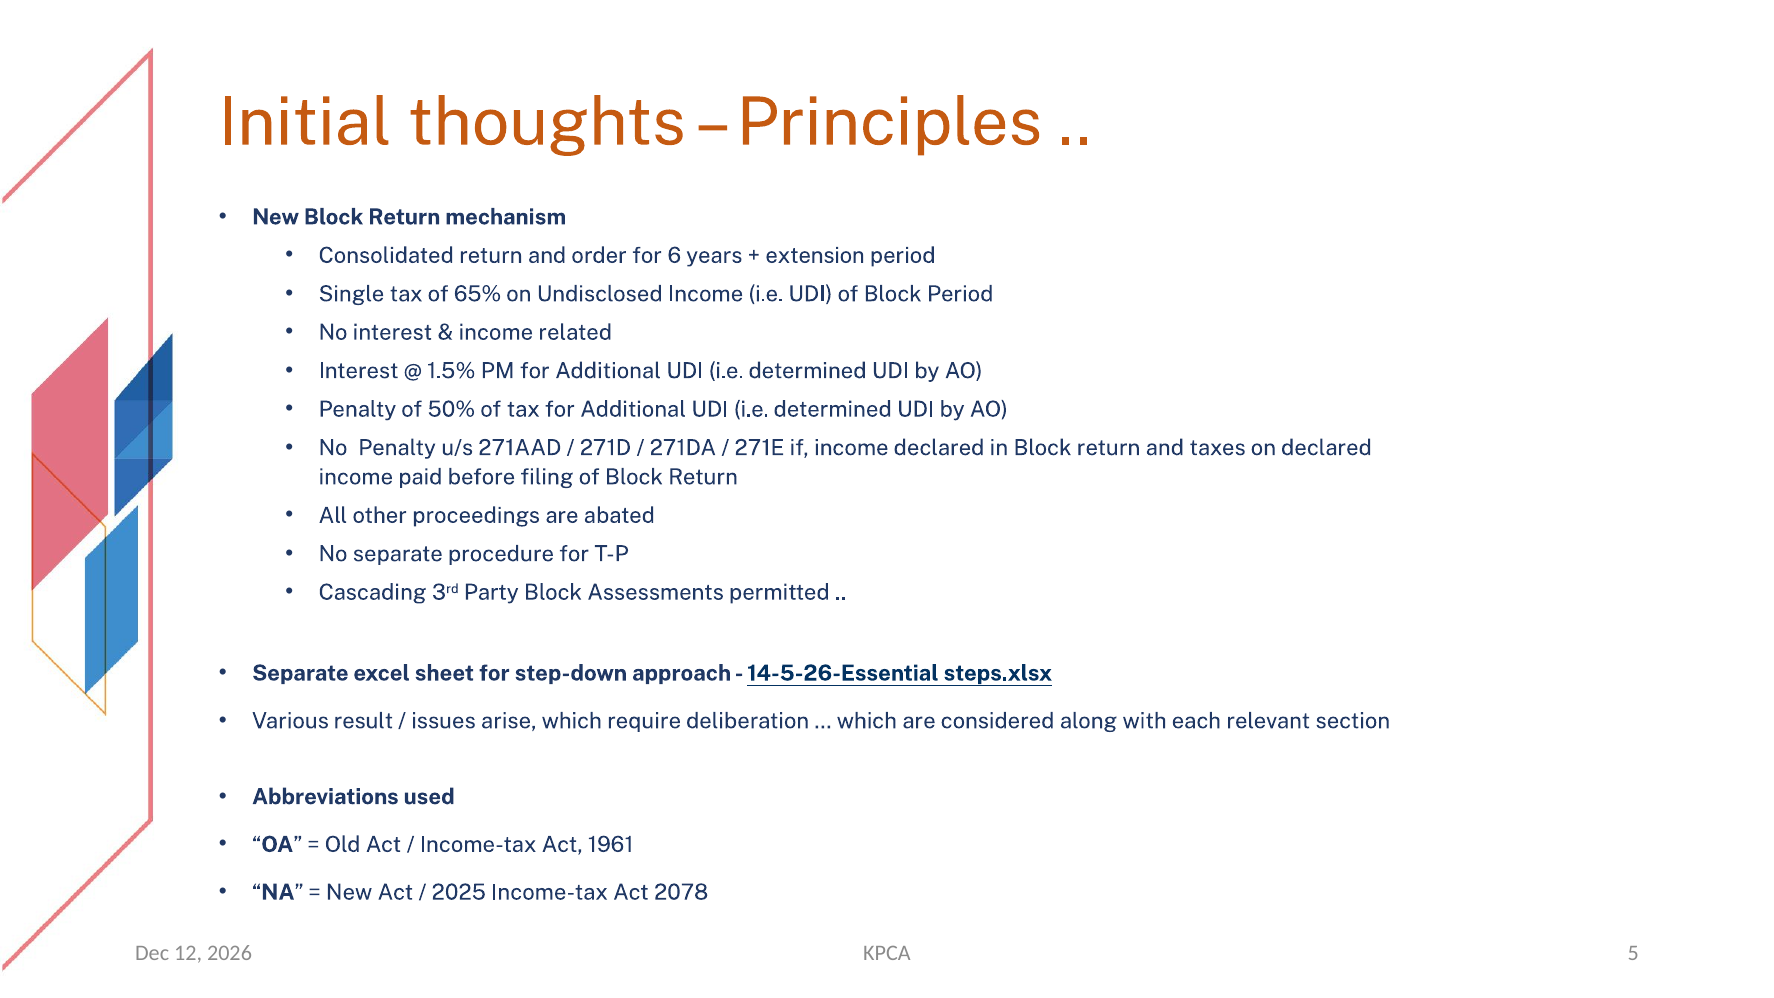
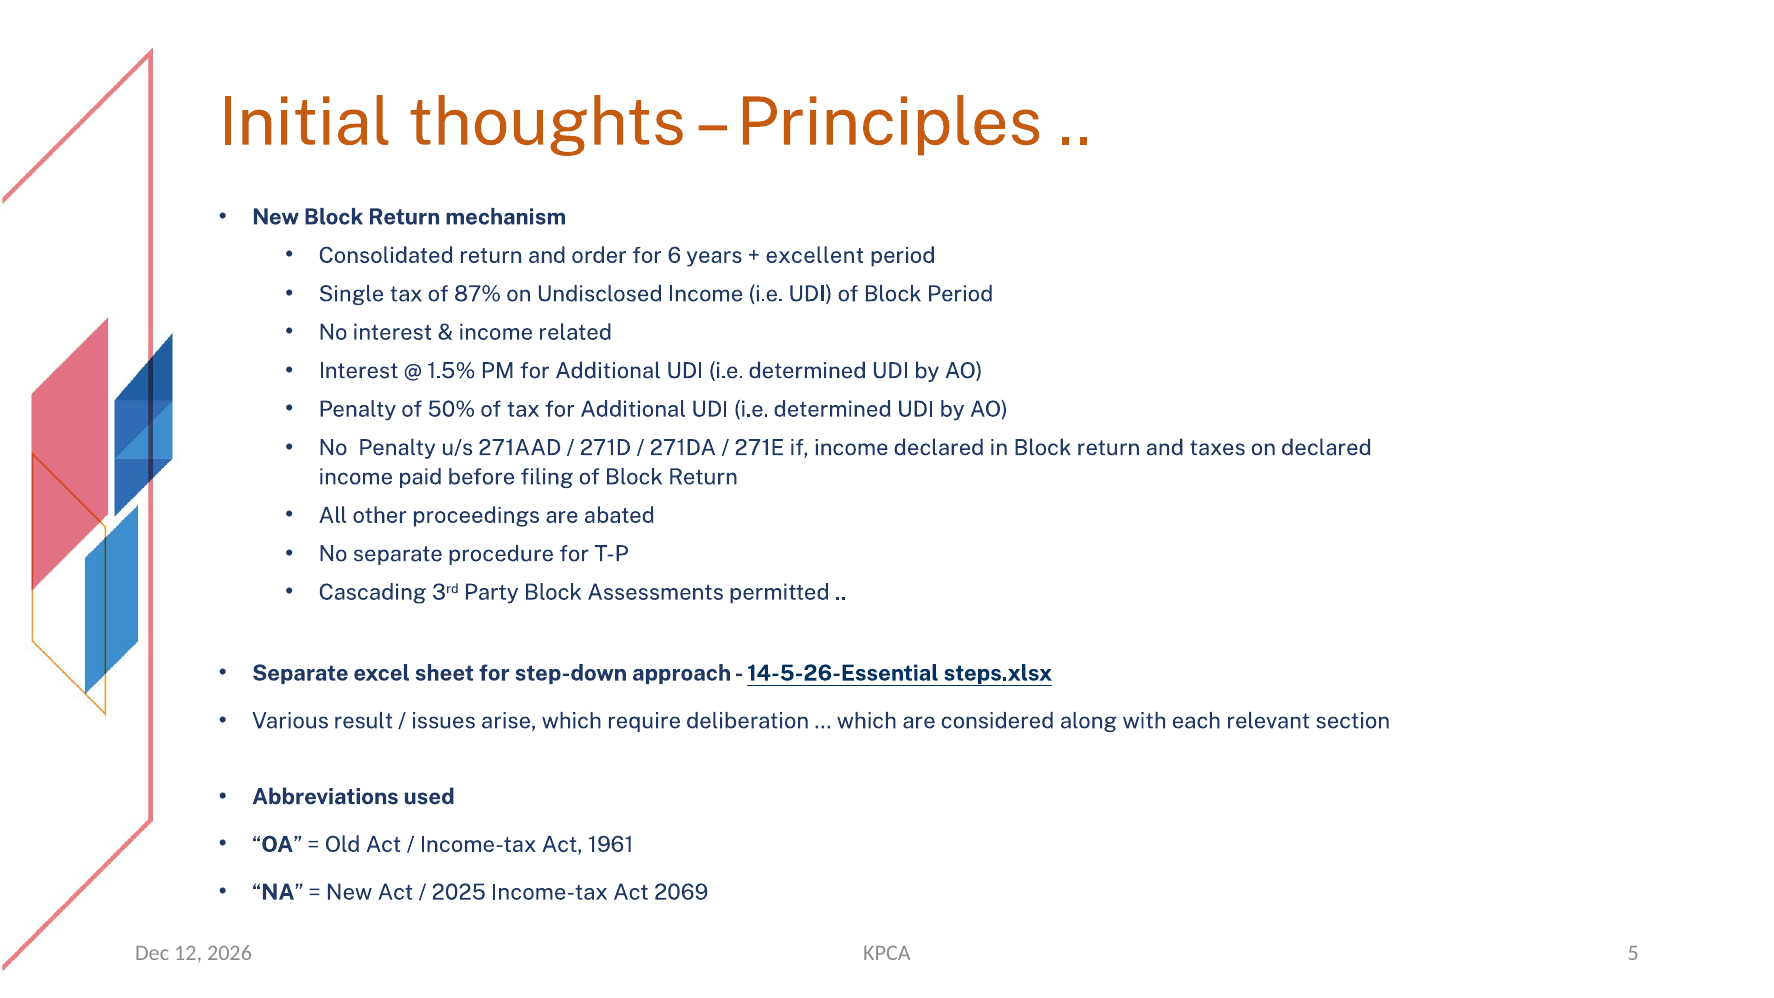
extension: extension -> excellent
65%: 65% -> 87%
2078: 2078 -> 2069
